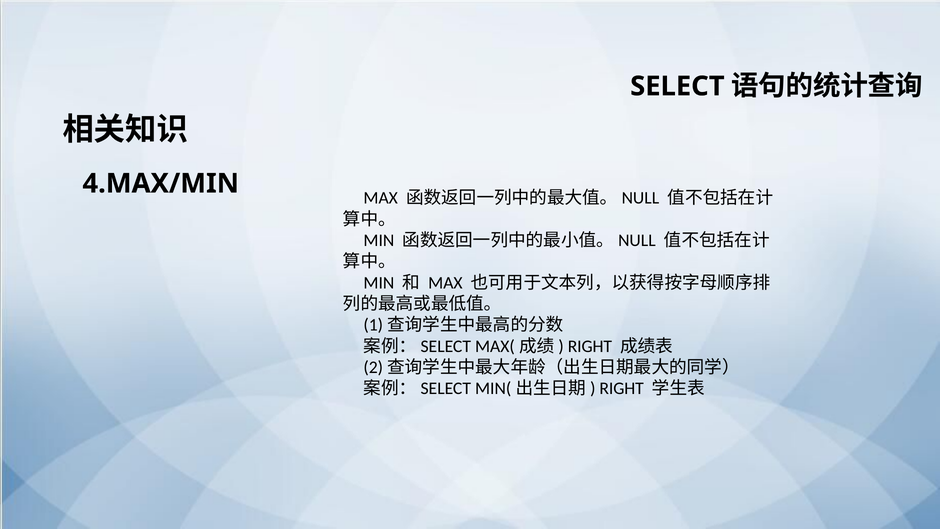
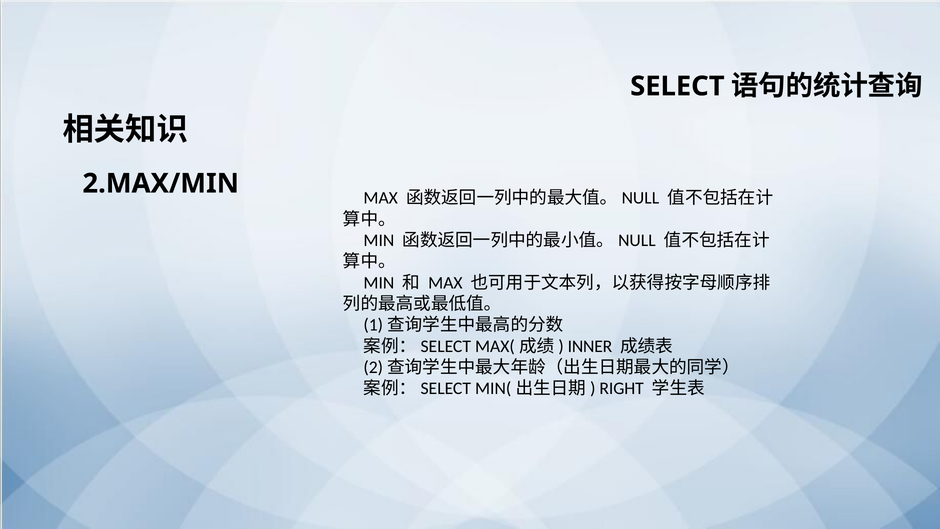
4.MAX/MIN: 4.MAX/MIN -> 2.MAX/MIN
RIGHT at (590, 346): RIGHT -> INNER
